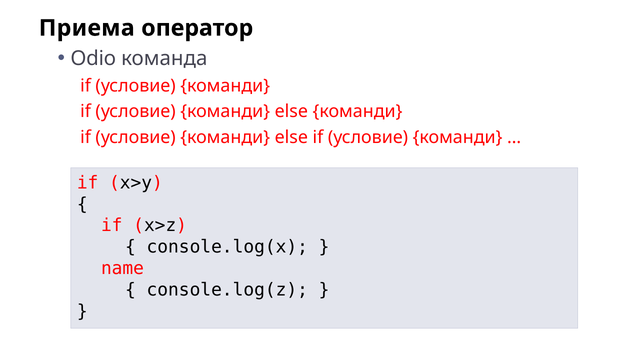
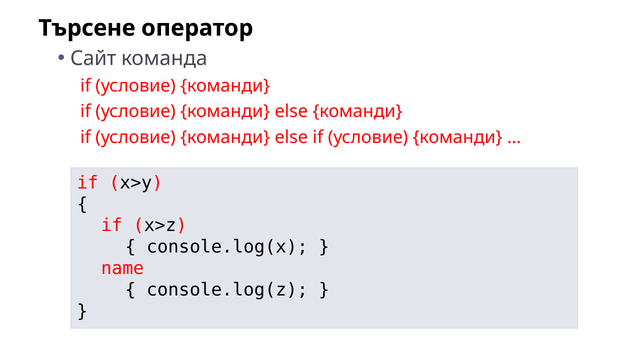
Приема: Приема -> Търсене
Odio: Odio -> Сайт
